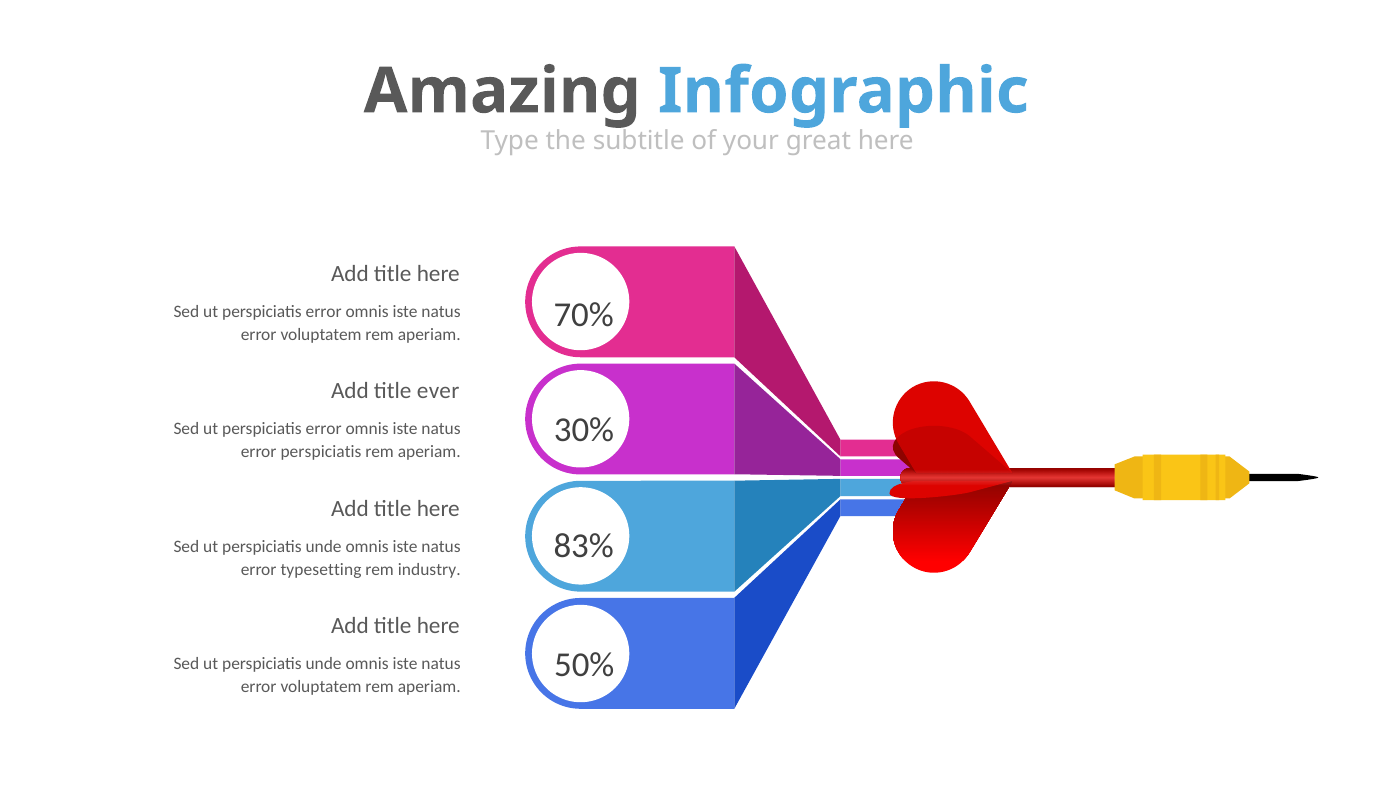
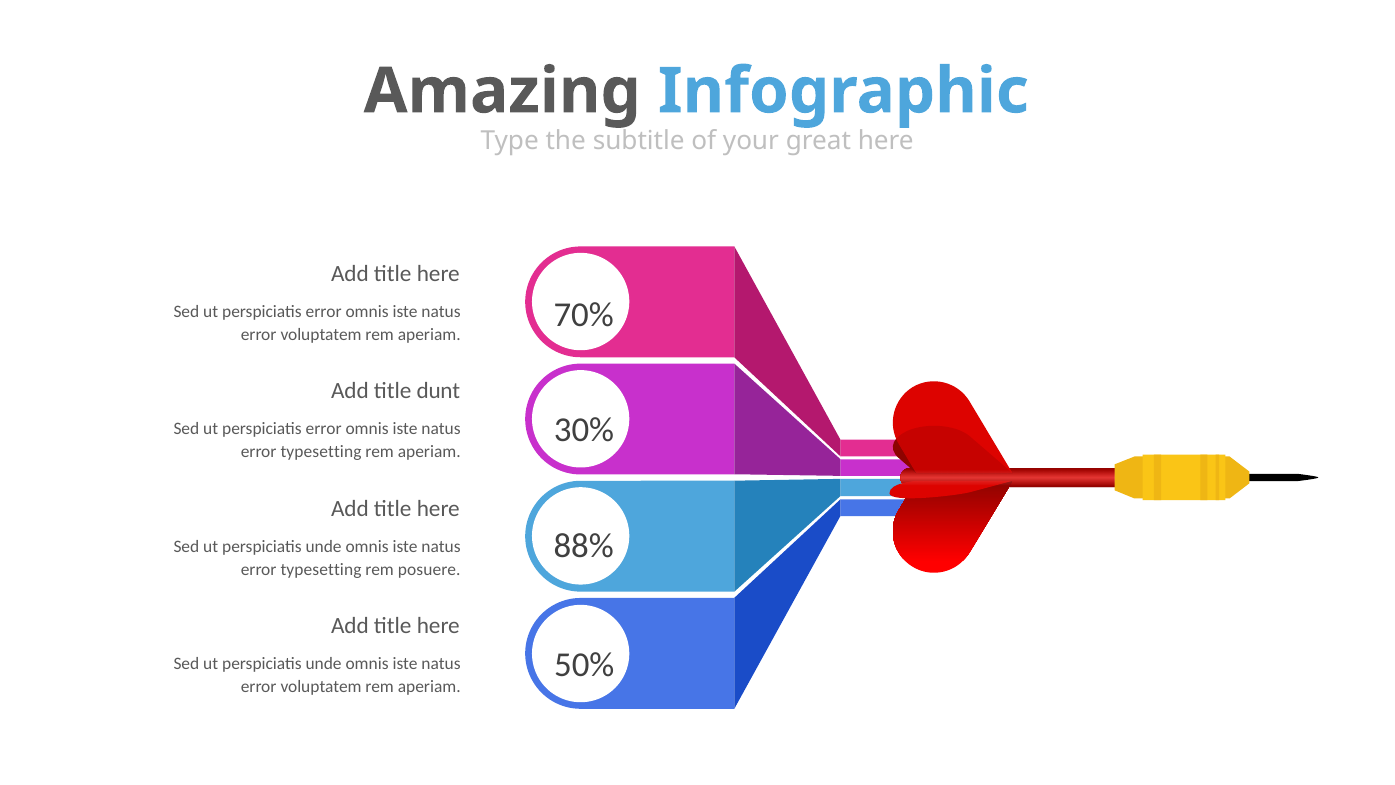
ever: ever -> dunt
perspiciatis at (321, 452): perspiciatis -> typesetting
83%: 83% -> 88%
industry: industry -> posuere
